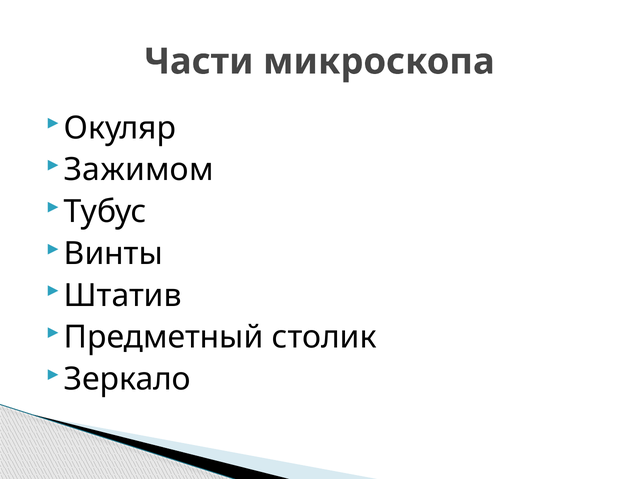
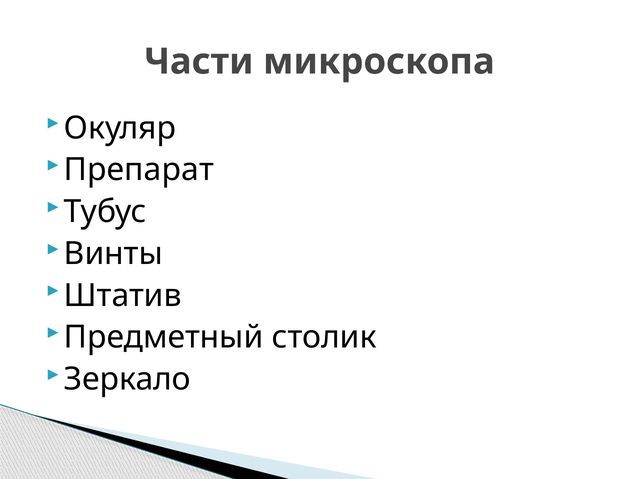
Зажимом: Зажимом -> Препарат
